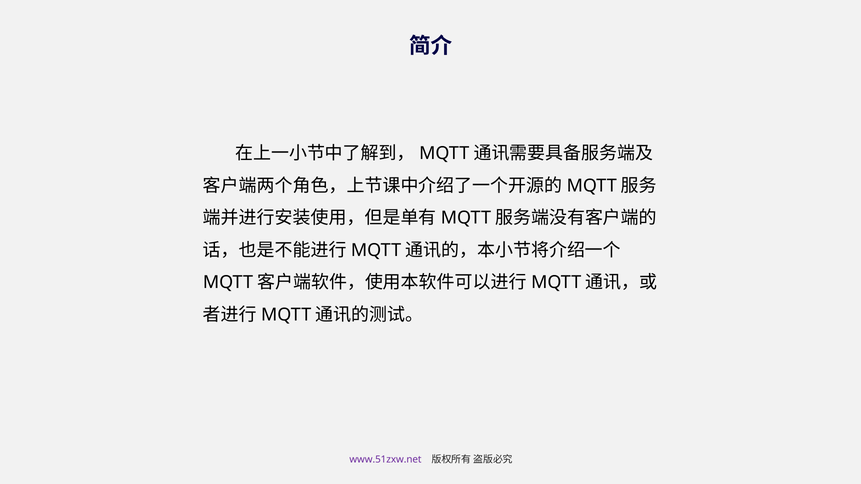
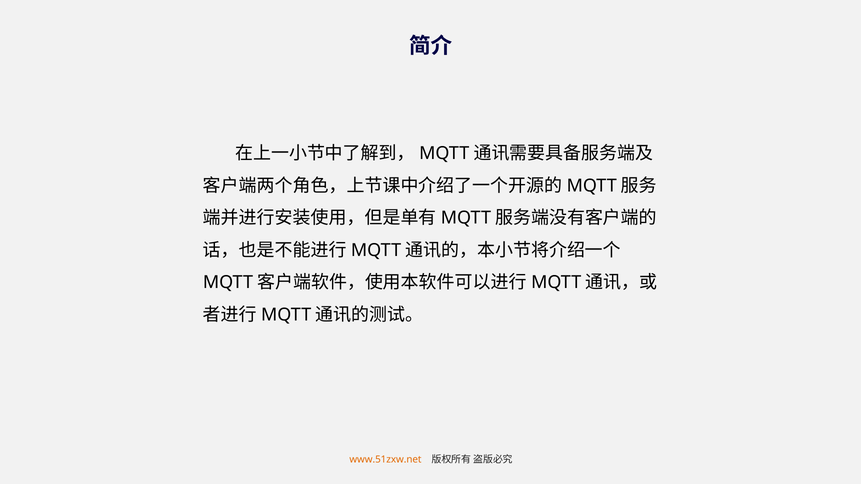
www.51zxw.net colour: purple -> orange
